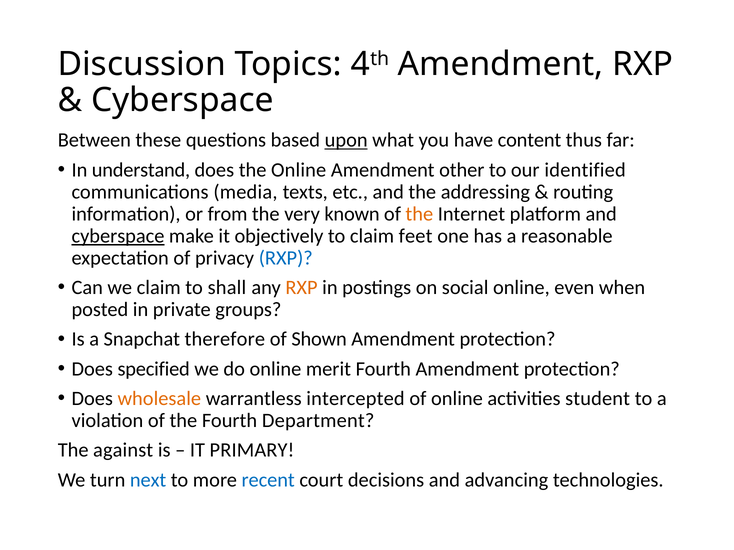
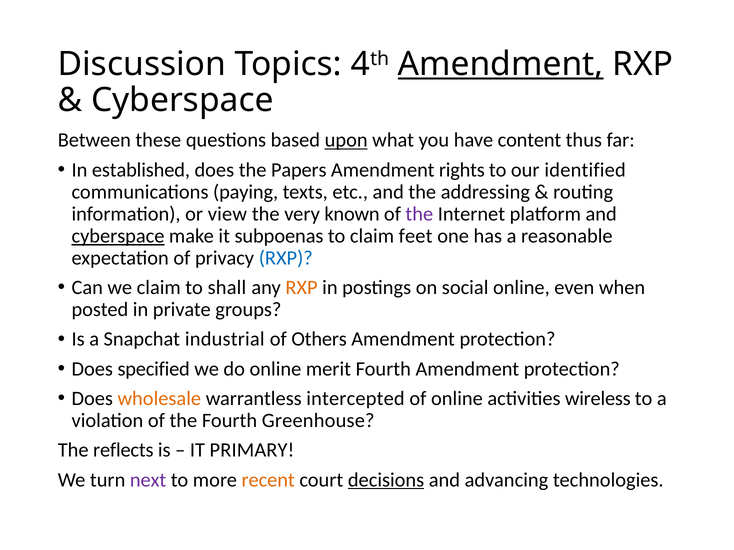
Amendment at (501, 64) underline: none -> present
understand: understand -> established
the Online: Online -> Papers
other: other -> rights
media: media -> paying
from: from -> view
the at (419, 214) colour: orange -> purple
objectively: objectively -> subpoenas
therefore: therefore -> industrial
Shown: Shown -> Others
student: student -> wireless
Department: Department -> Greenhouse
against: against -> reflects
next colour: blue -> purple
recent colour: blue -> orange
decisions underline: none -> present
